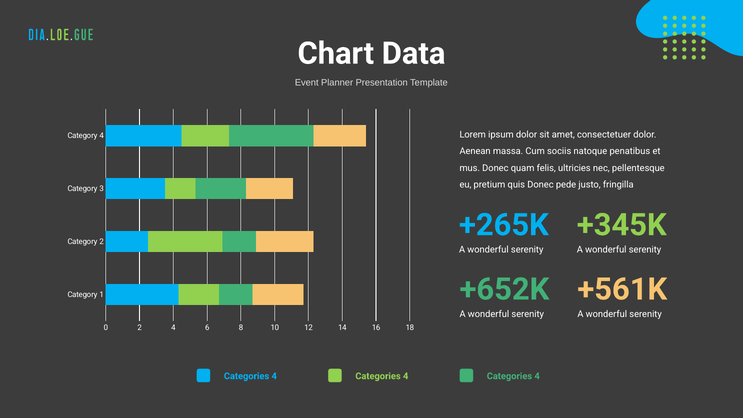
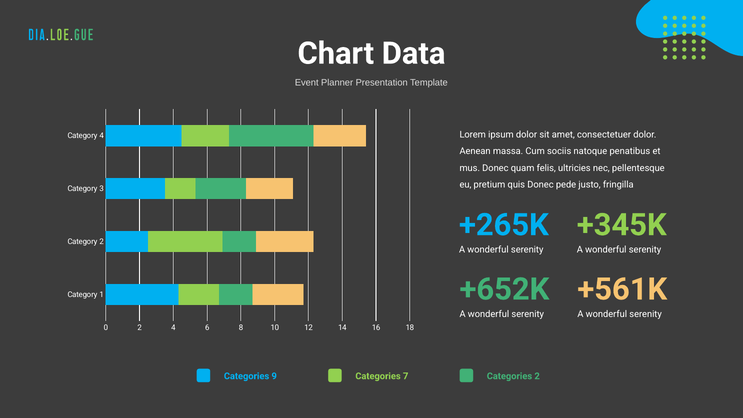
4 at (274, 376): 4 -> 9
4 at (406, 376): 4 -> 7
4 at (537, 376): 4 -> 2
